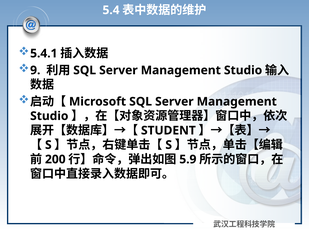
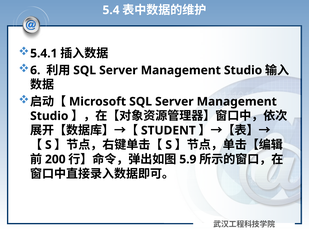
9: 9 -> 6
